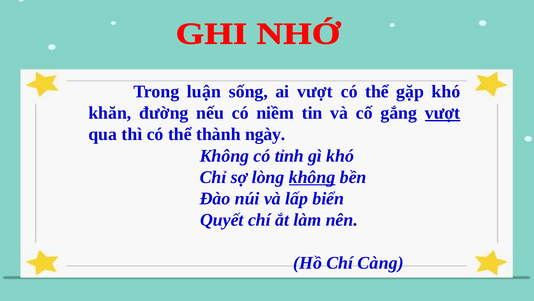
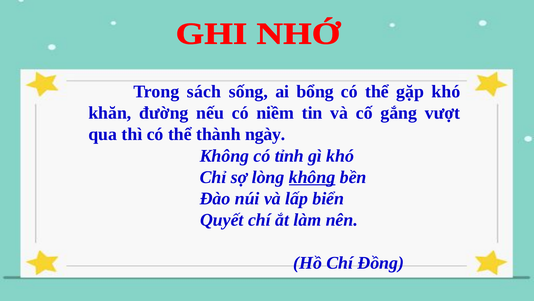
luận: luận -> sách
ai vượt: vượt -> bổng
vượt at (443, 113) underline: present -> none
Càng: Càng -> Đồng
